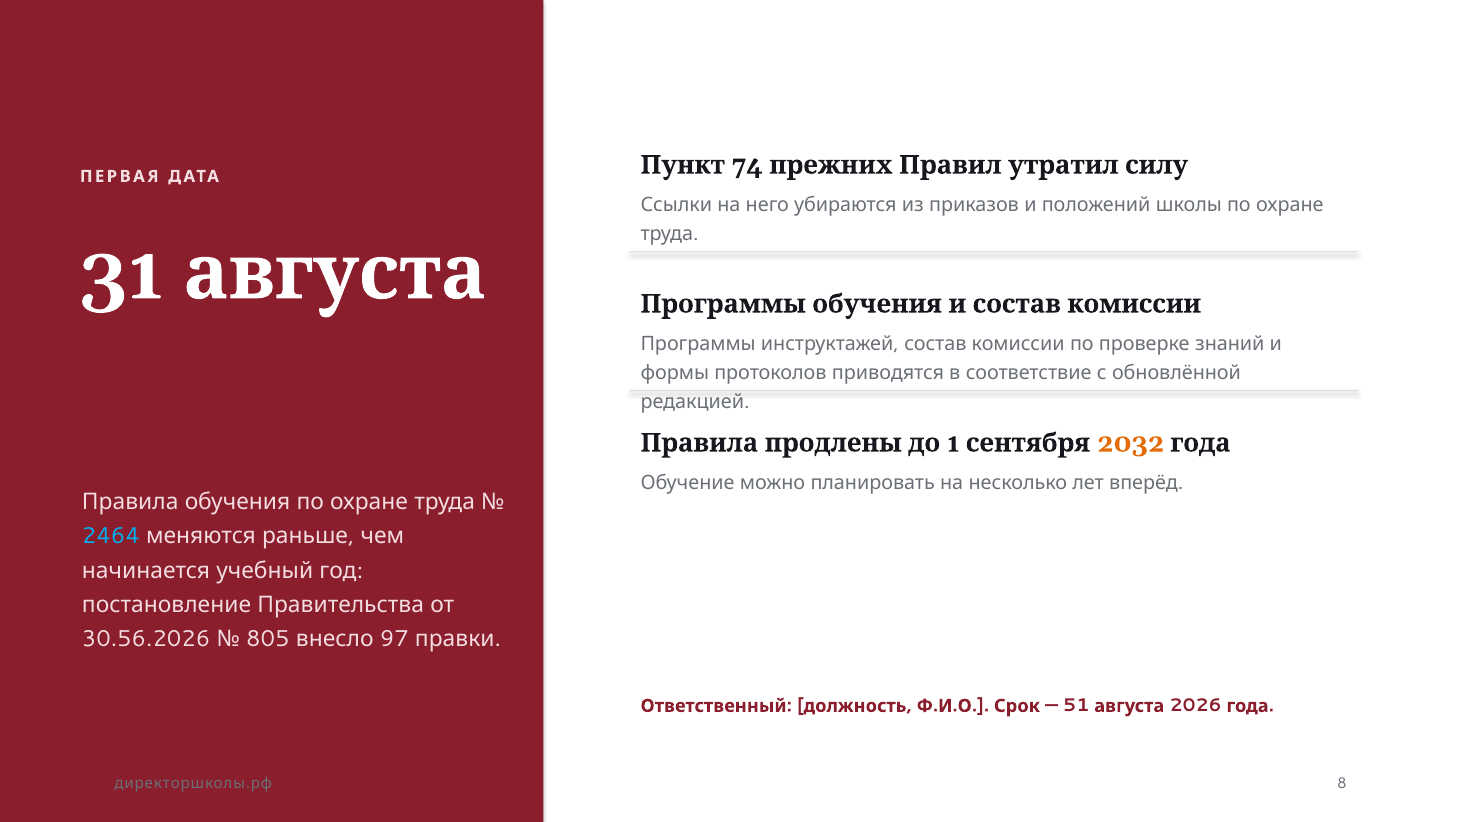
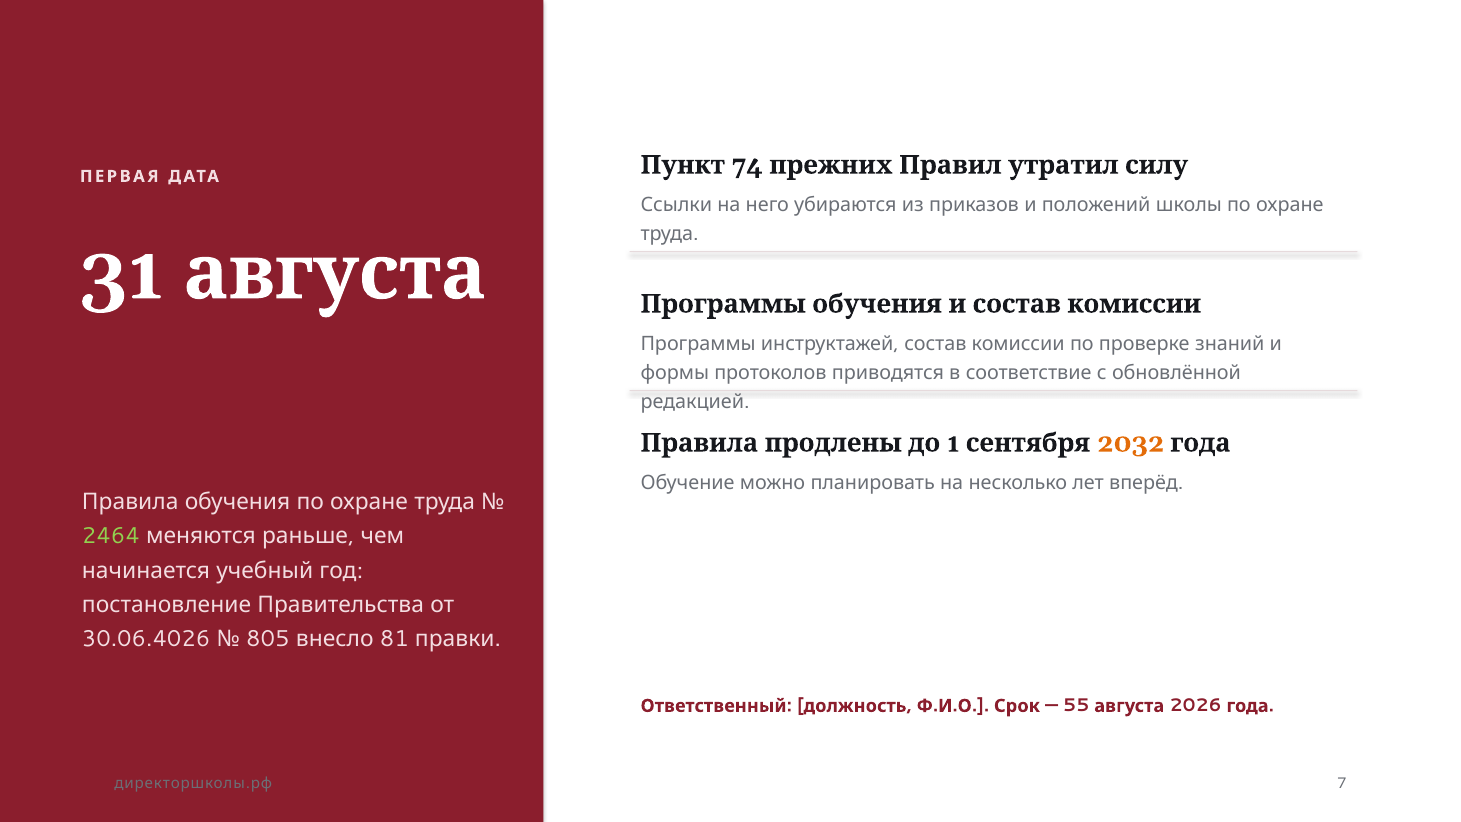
2464 colour: light blue -> light green
30.56.2026: 30.56.2026 -> 30.06.4026
97: 97 -> 81
51: 51 -> 55
8: 8 -> 7
